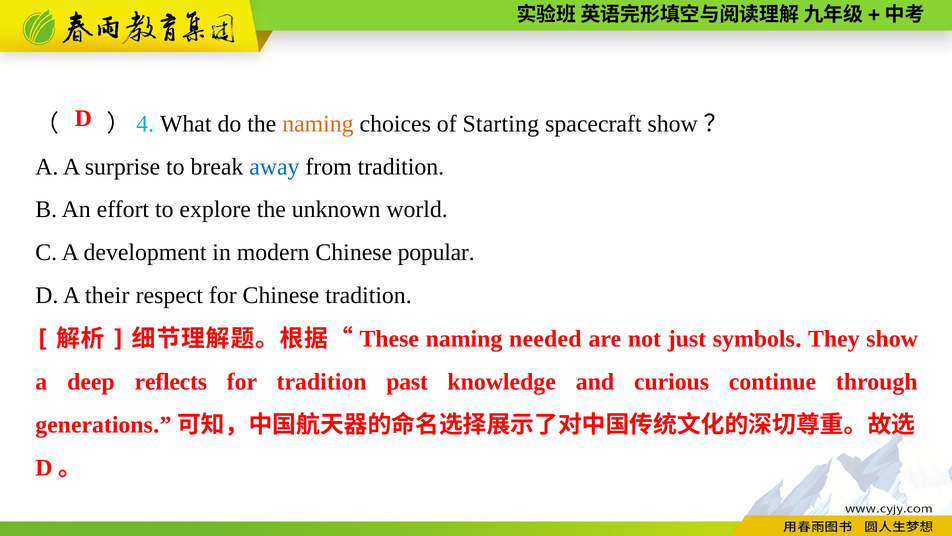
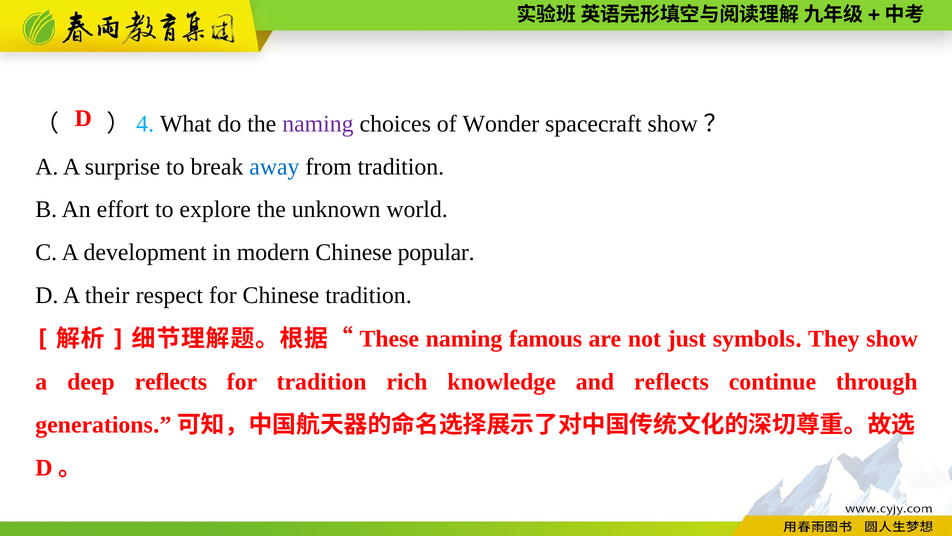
naming at (318, 124) colour: orange -> purple
Starting: Starting -> Wonder
needed: needed -> famous
past: past -> rich
and curious: curious -> reflects
